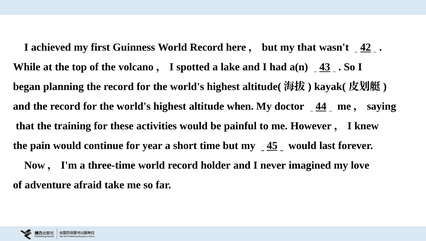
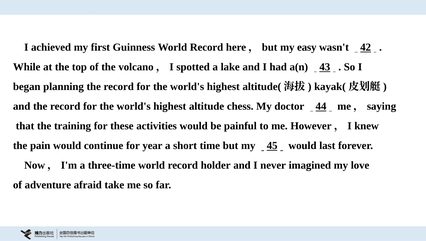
my that: that -> easy
when: when -> chess
